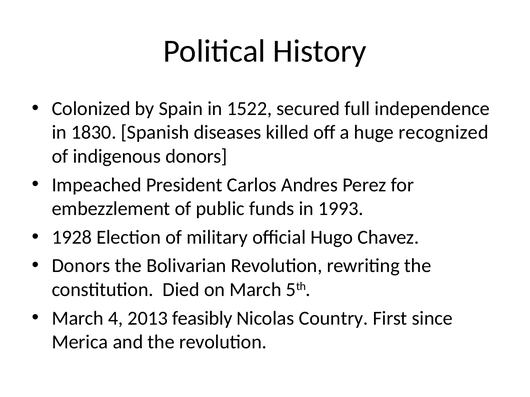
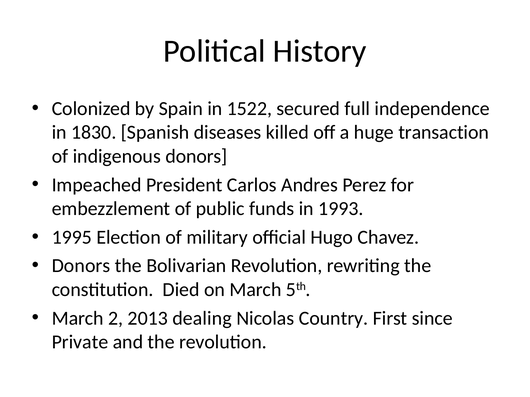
recognized: recognized -> transaction
1928: 1928 -> 1995
4: 4 -> 2
feasibly: feasibly -> dealing
Merica: Merica -> Private
